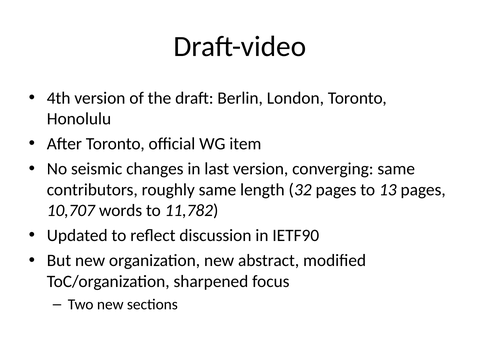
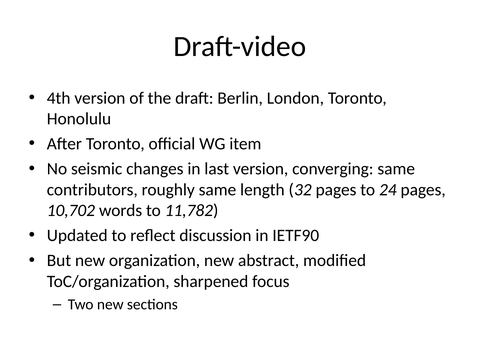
13: 13 -> 24
10,707: 10,707 -> 10,702
